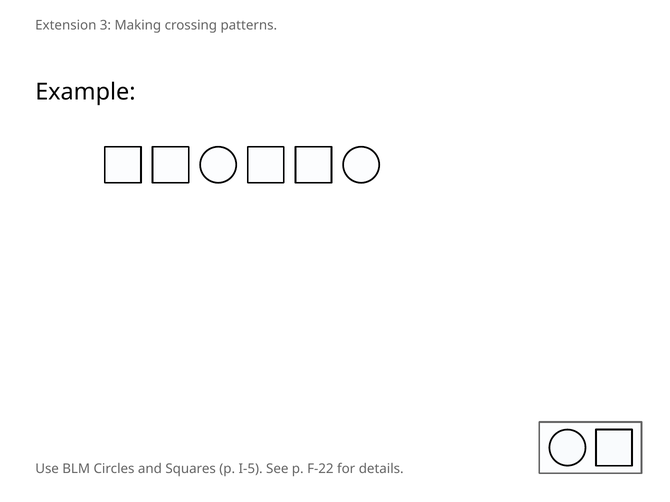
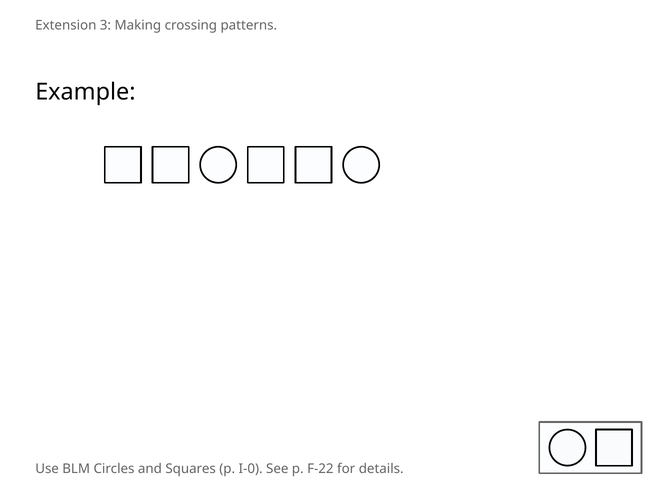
I-5: I-5 -> I-0
